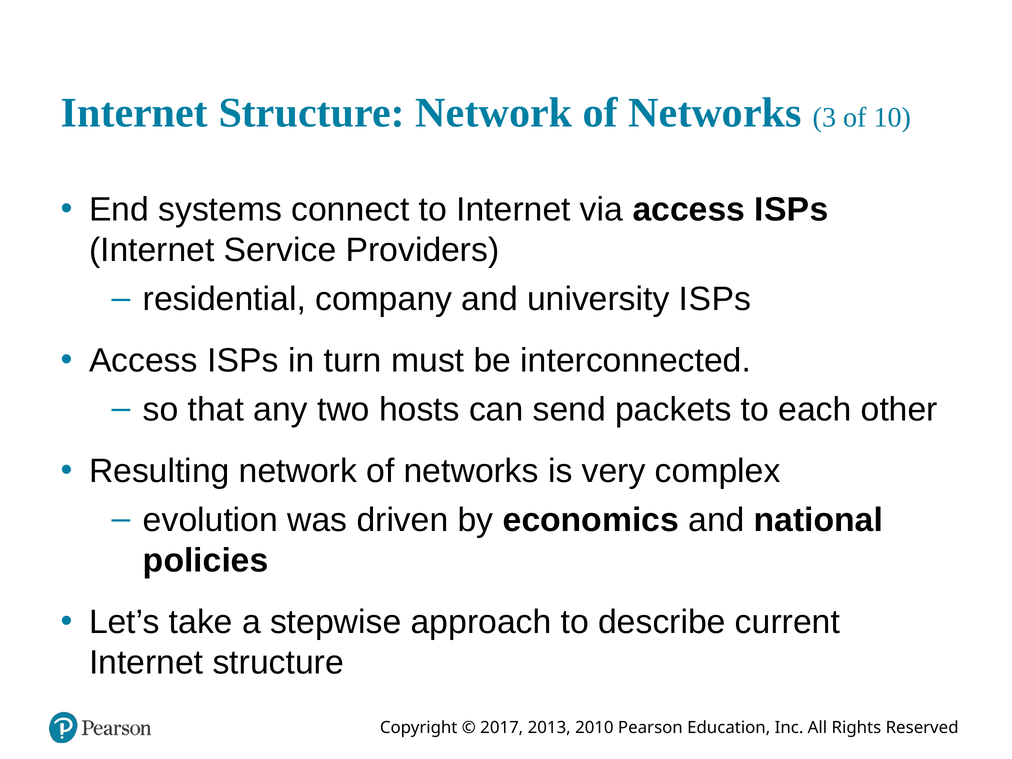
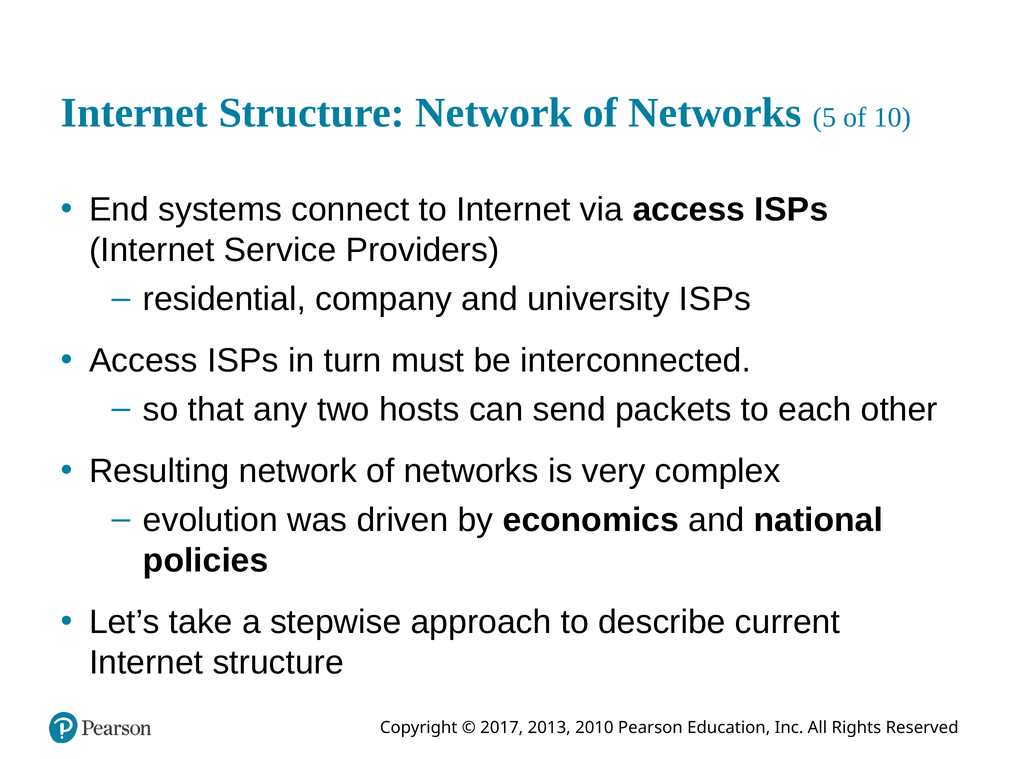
3: 3 -> 5
